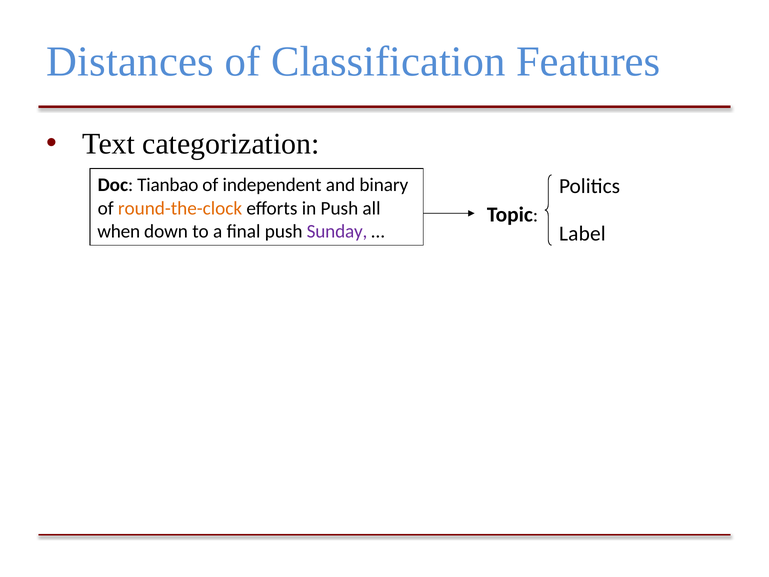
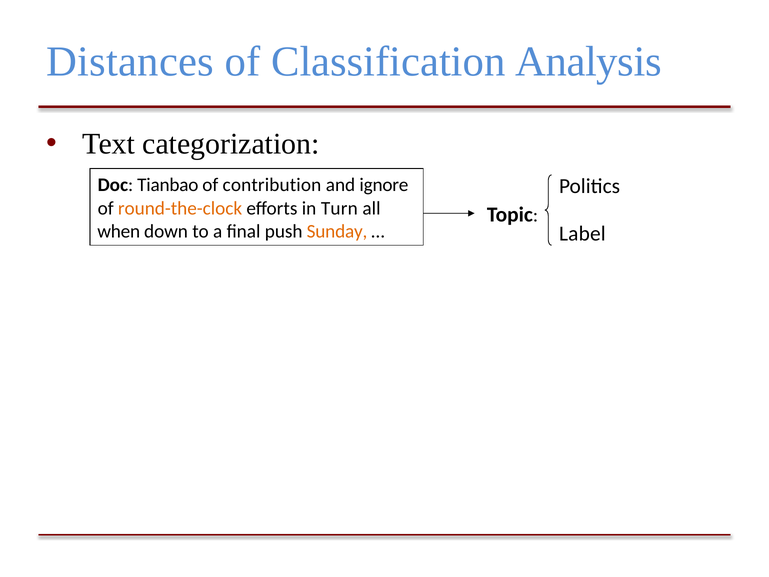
Features: Features -> Analysis
independent: independent -> contribution
binary: binary -> ignore
in Push: Push -> Turn
Sunday colour: purple -> orange
